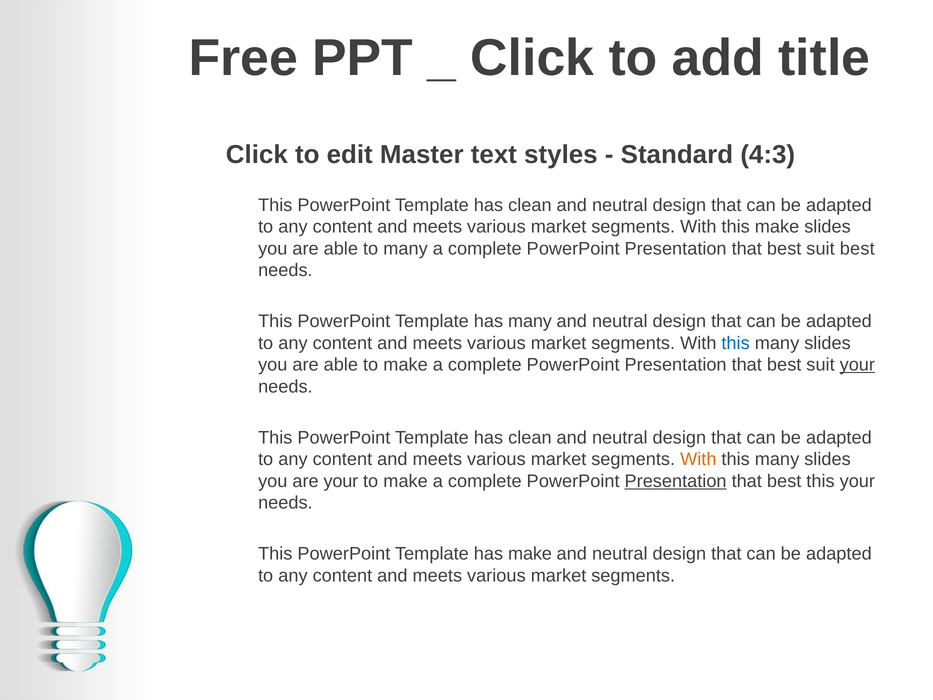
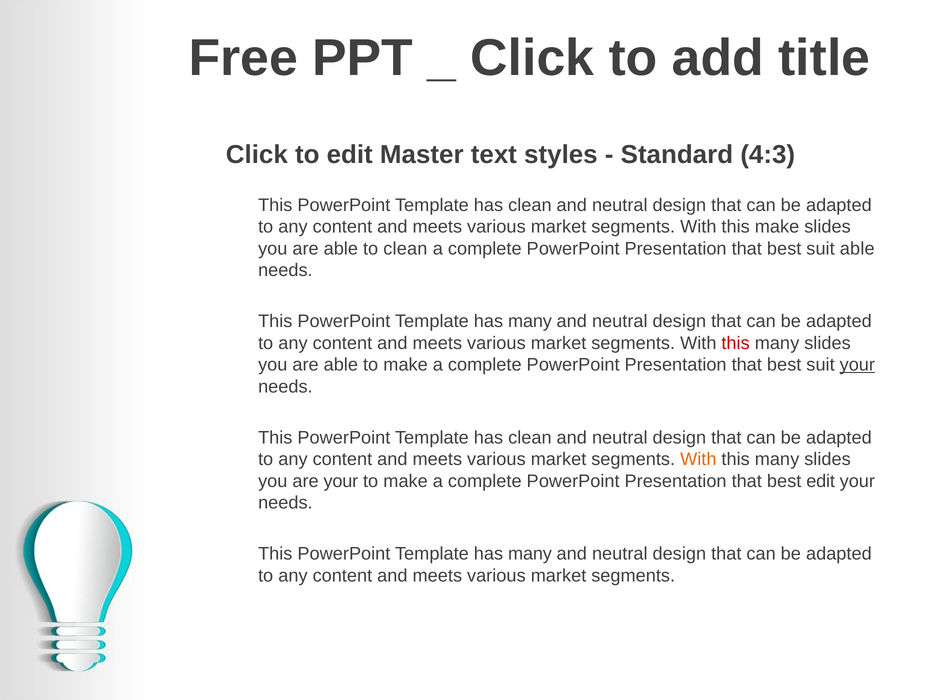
to many: many -> clean
suit best: best -> able
this at (736, 343) colour: blue -> red
Presentation at (676, 481) underline: present -> none
best this: this -> edit
make at (530, 554): make -> many
